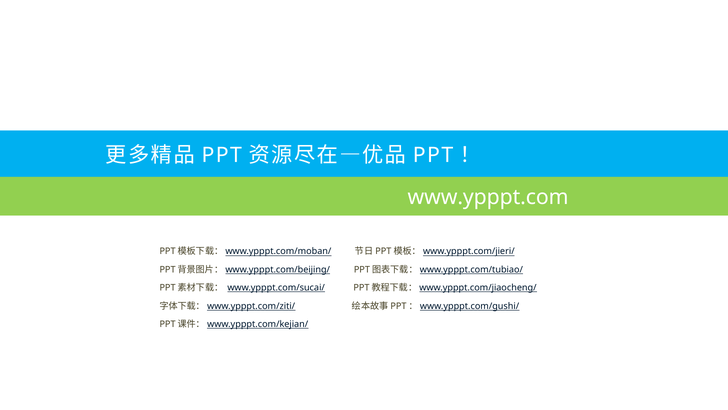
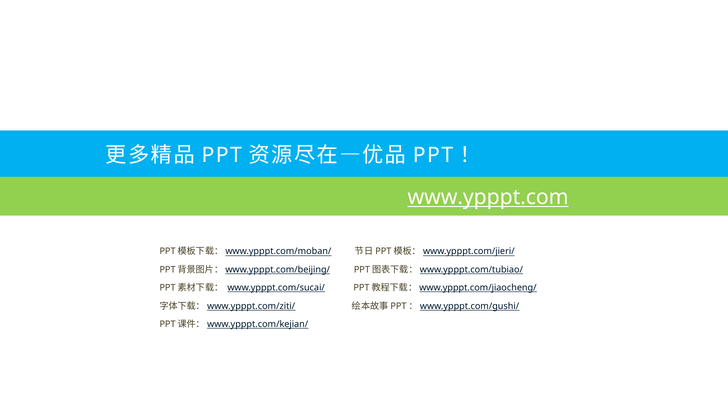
www.ypppt.com underline: none -> present
